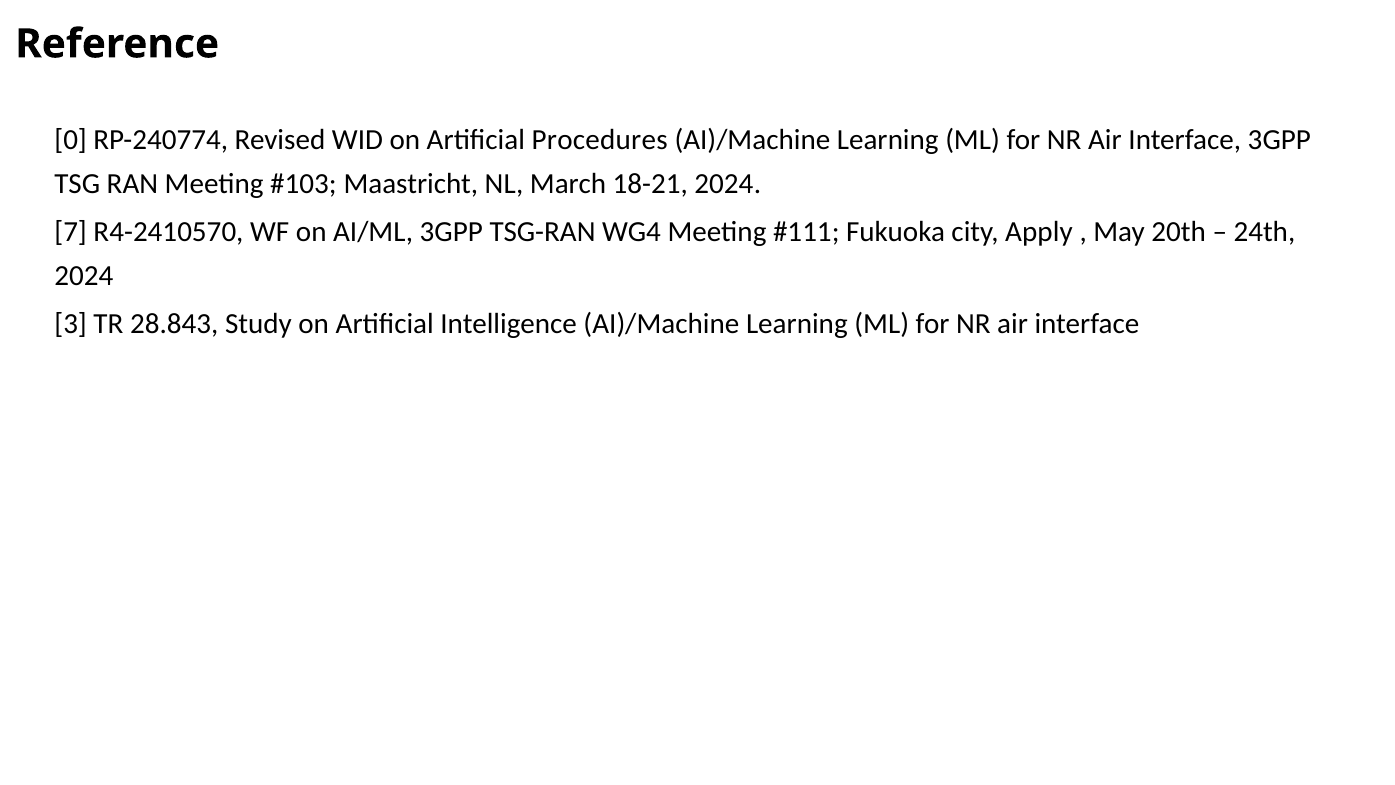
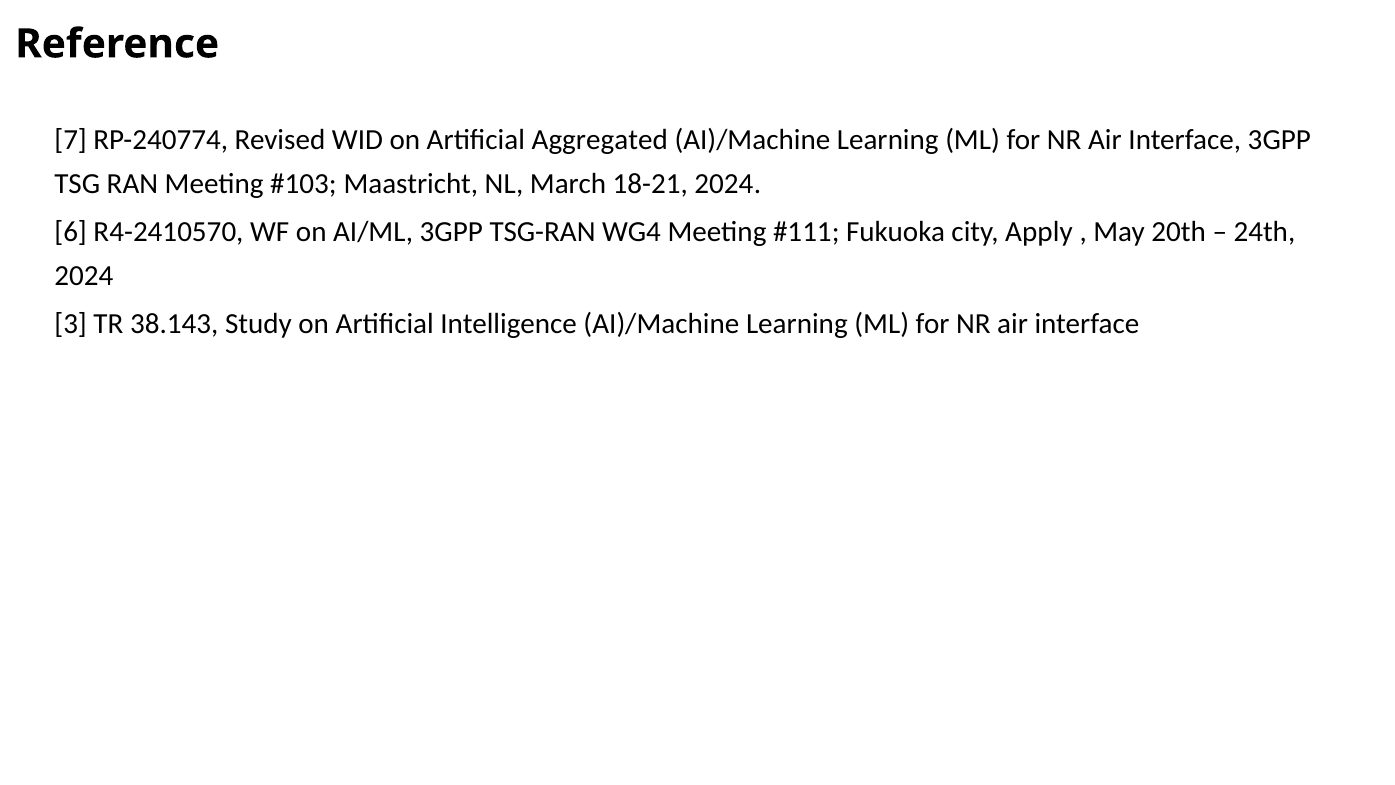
0: 0 -> 7
Procedures: Procedures -> Aggregated
7: 7 -> 6
28.843: 28.843 -> 38.143
